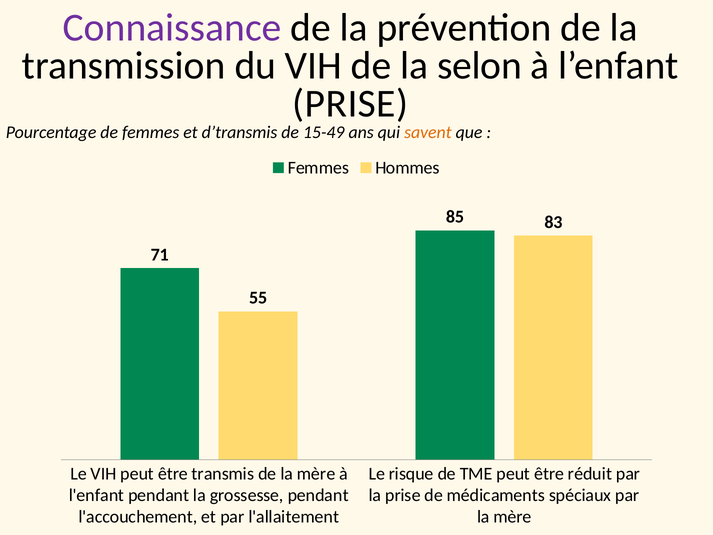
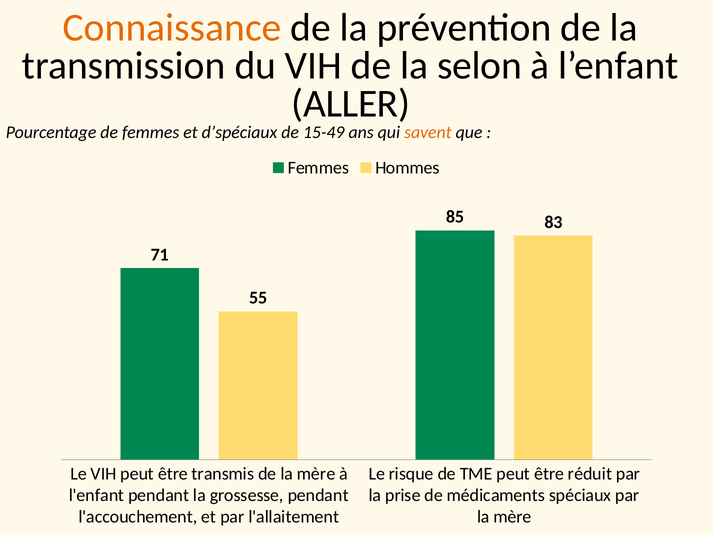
Connaissance colour: purple -> orange
PRISE at (350, 104): PRISE -> ALLER
d’transmis: d’transmis -> d’spéciaux
